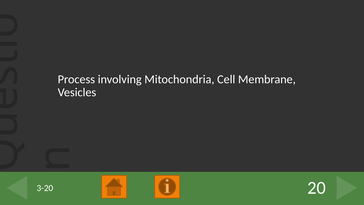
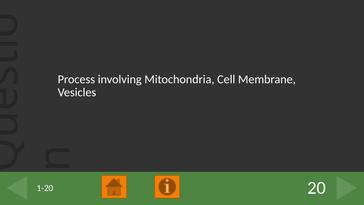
3-20: 3-20 -> 1-20
